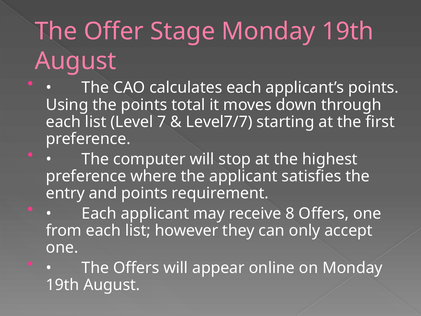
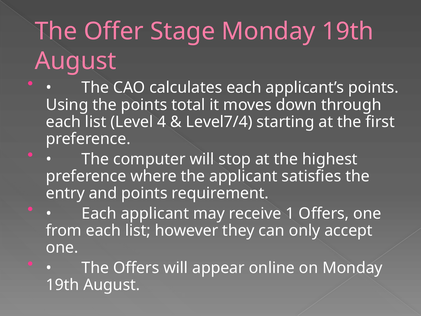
7: 7 -> 4
Level7/7: Level7/7 -> Level7/4
8: 8 -> 1
